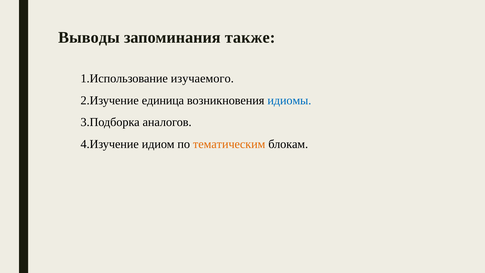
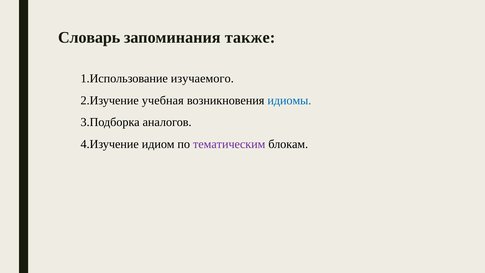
Выводы: Выводы -> Словарь
единица: единица -> учебная
тематическим colour: orange -> purple
